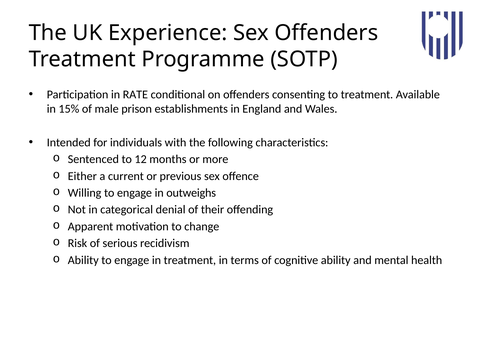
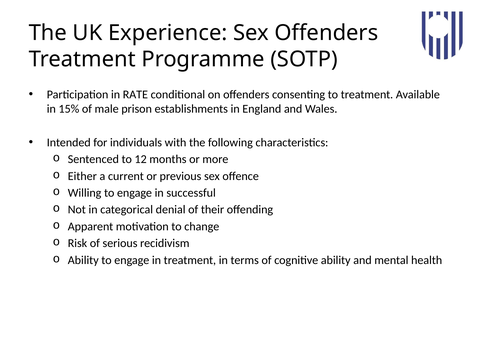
outweighs: outweighs -> successful
